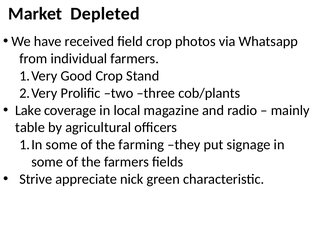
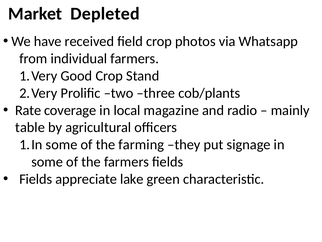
Lake: Lake -> Rate
Strive at (36, 179): Strive -> Fields
nick: nick -> lake
